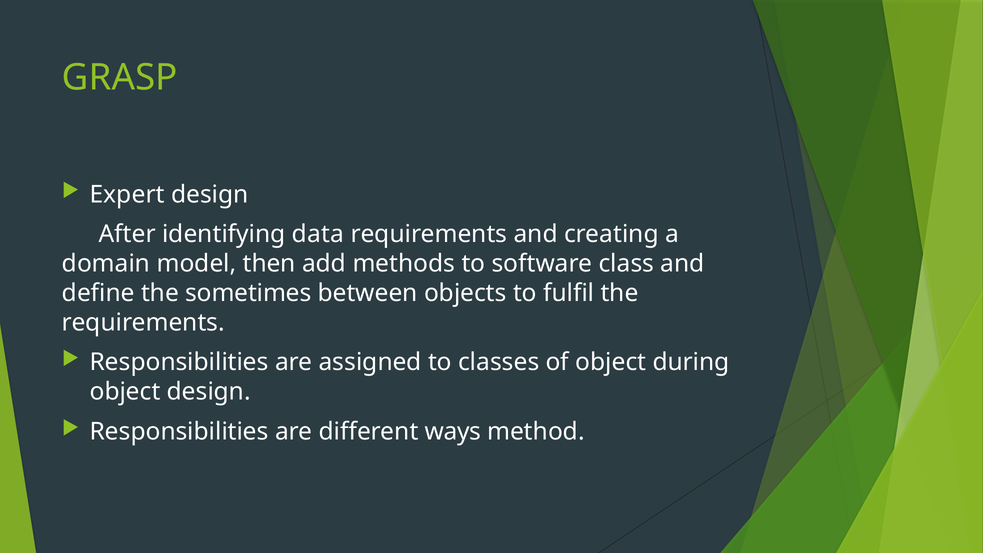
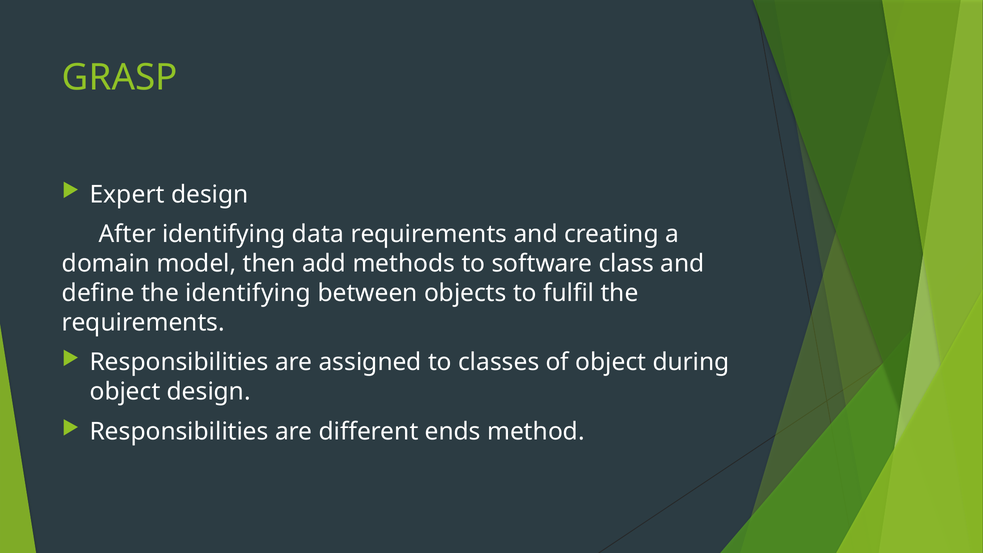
the sometimes: sometimes -> identifying
ways: ways -> ends
